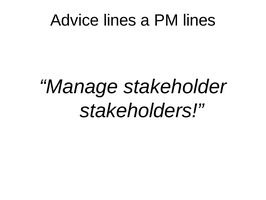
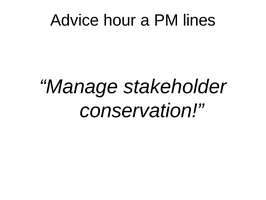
Advice lines: lines -> hour
stakeholders: stakeholders -> conservation
